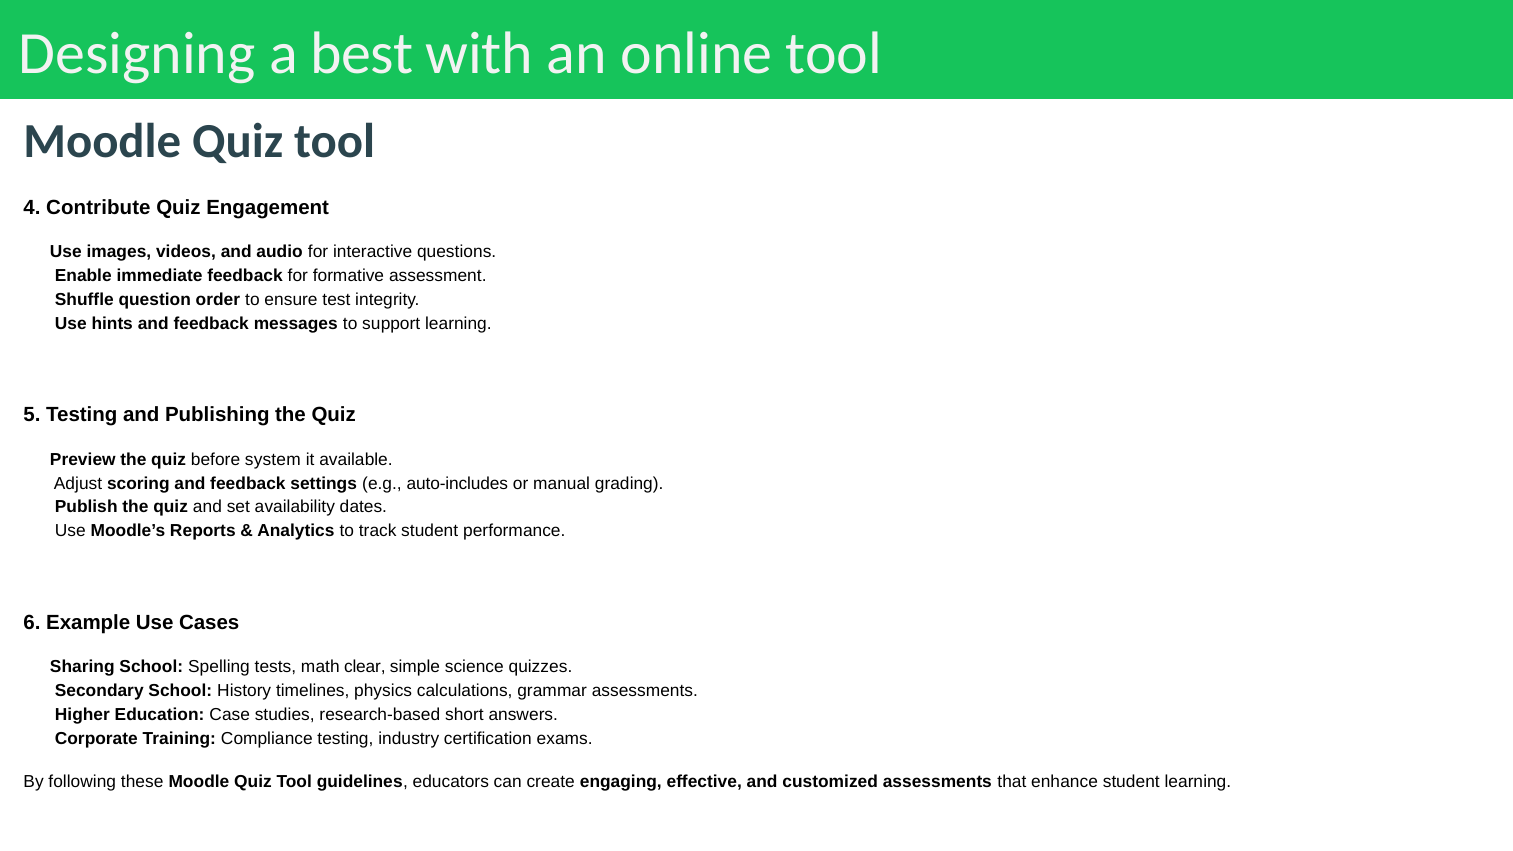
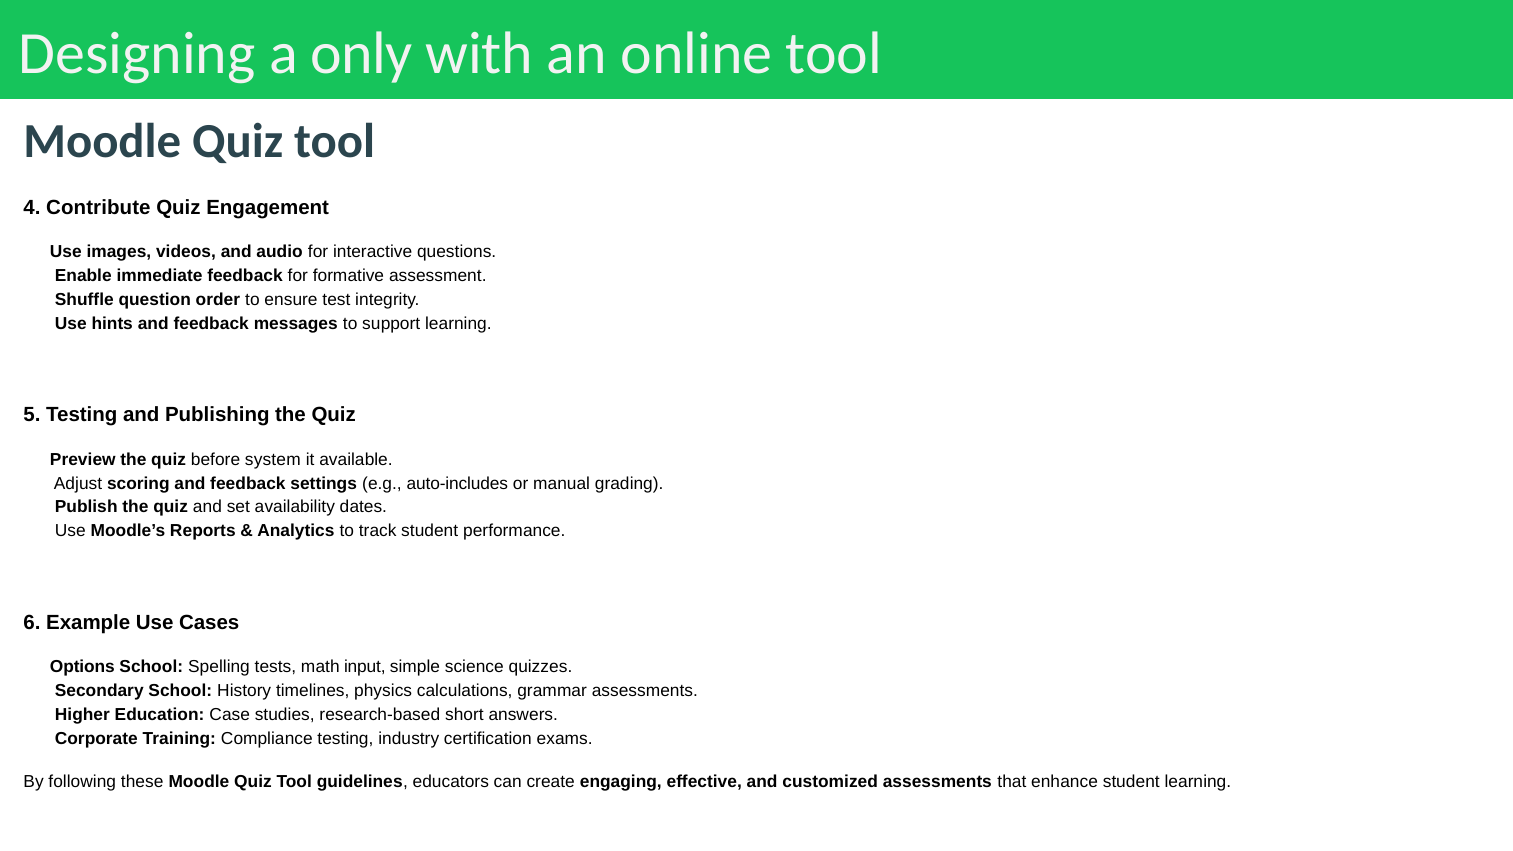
best: best -> only
Sharing: Sharing -> Options
clear: clear -> input
